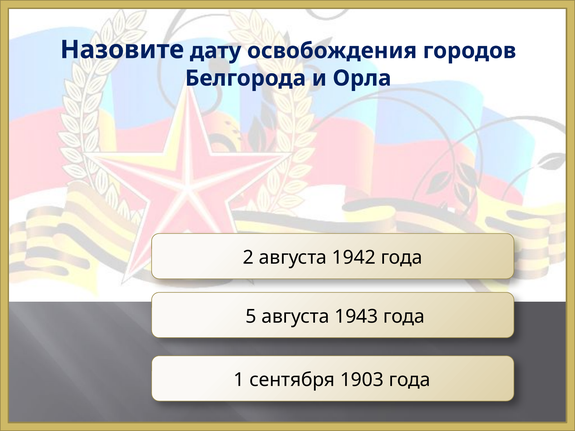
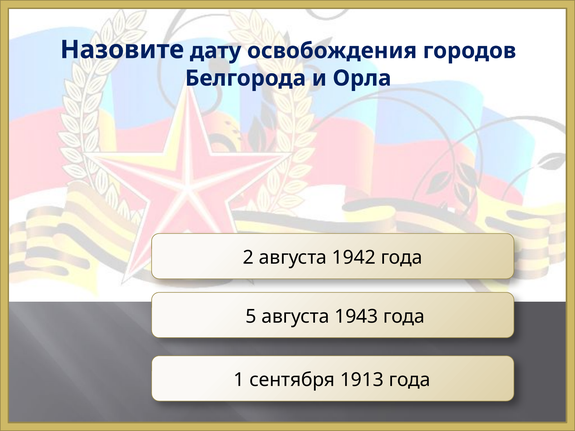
1903: 1903 -> 1913
